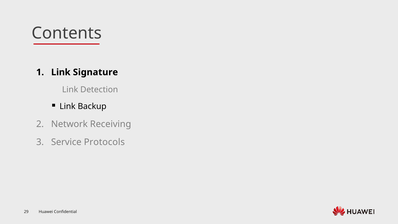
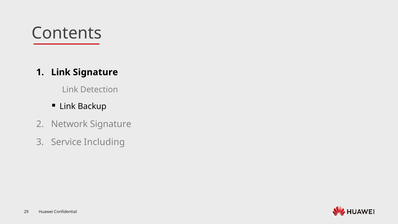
Network Receiving: Receiving -> Signature
Protocols: Protocols -> Including
